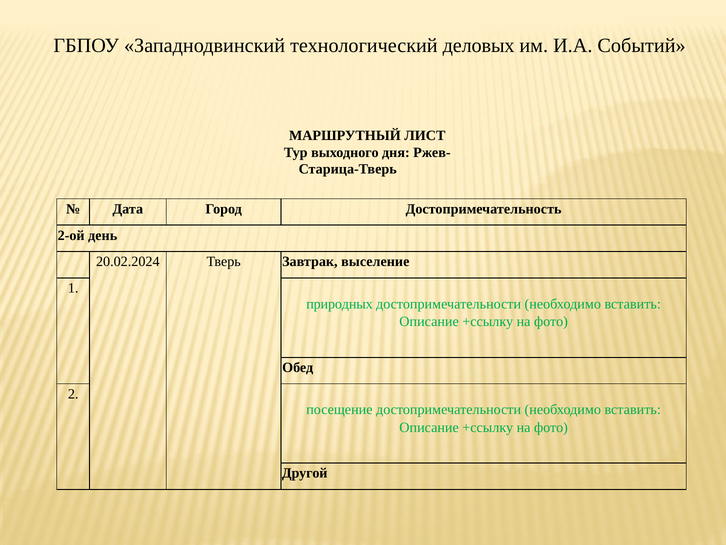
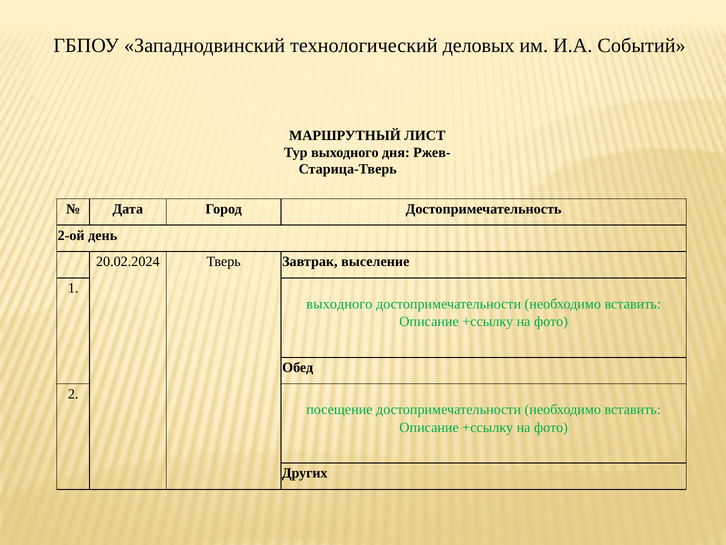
природных at (339, 304): природных -> выходного
Другой: Другой -> Других
